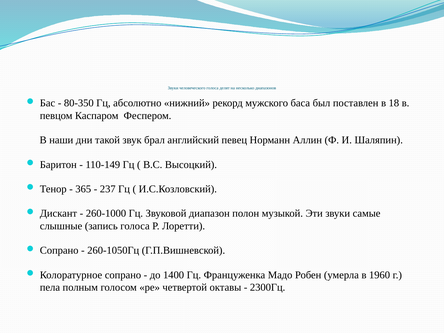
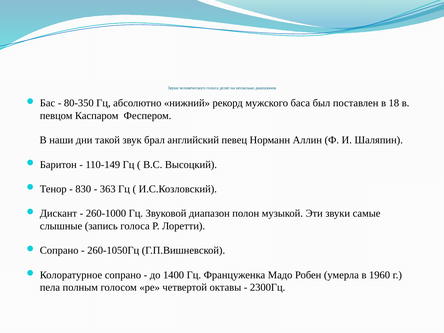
365: 365 -> 830
237: 237 -> 363
